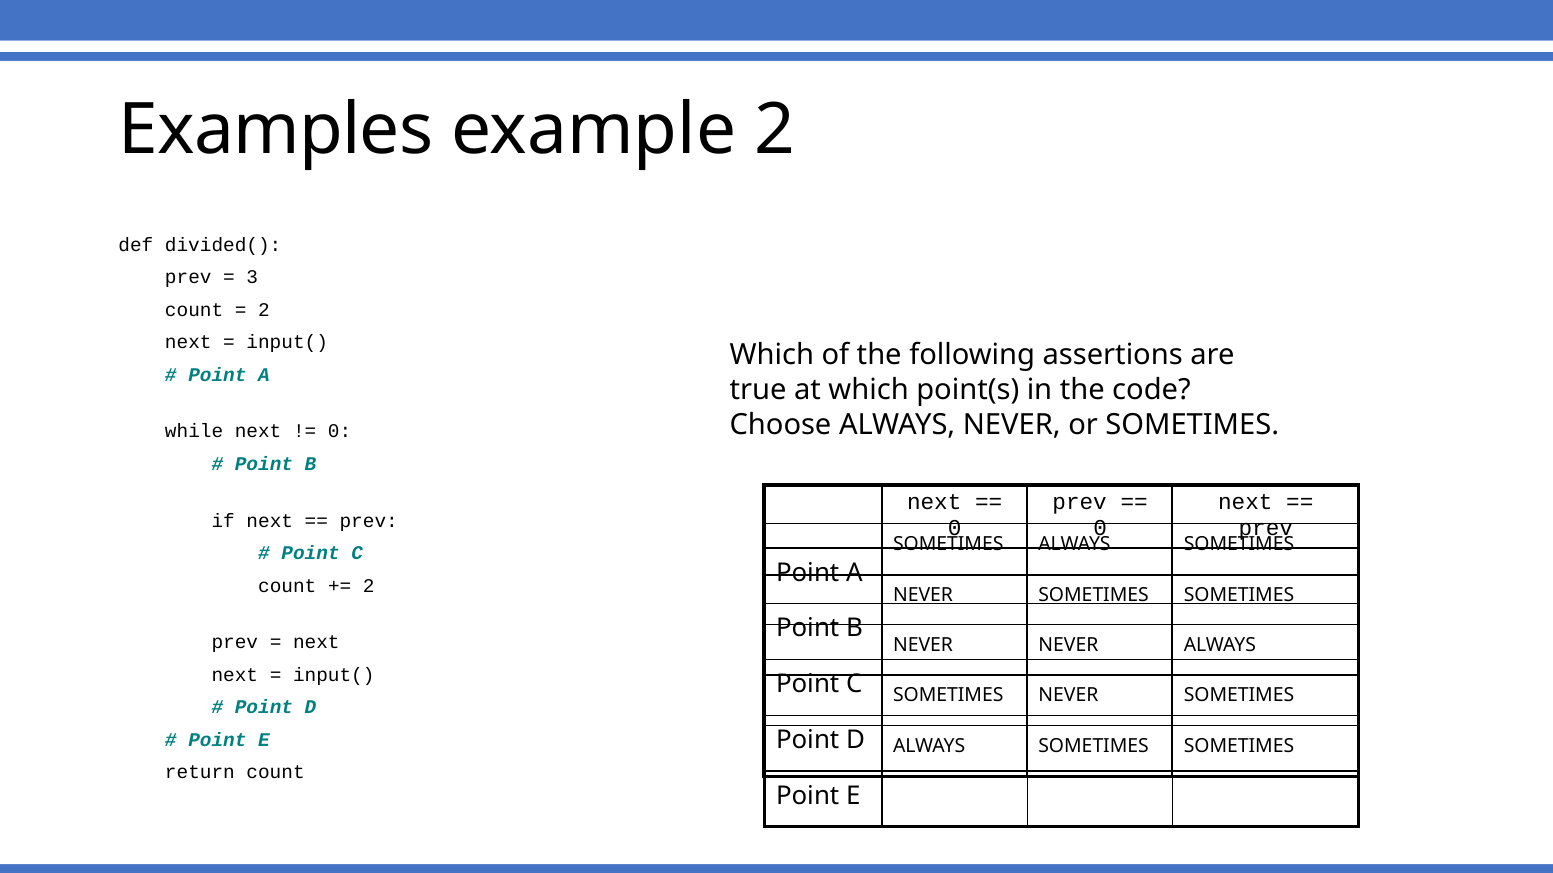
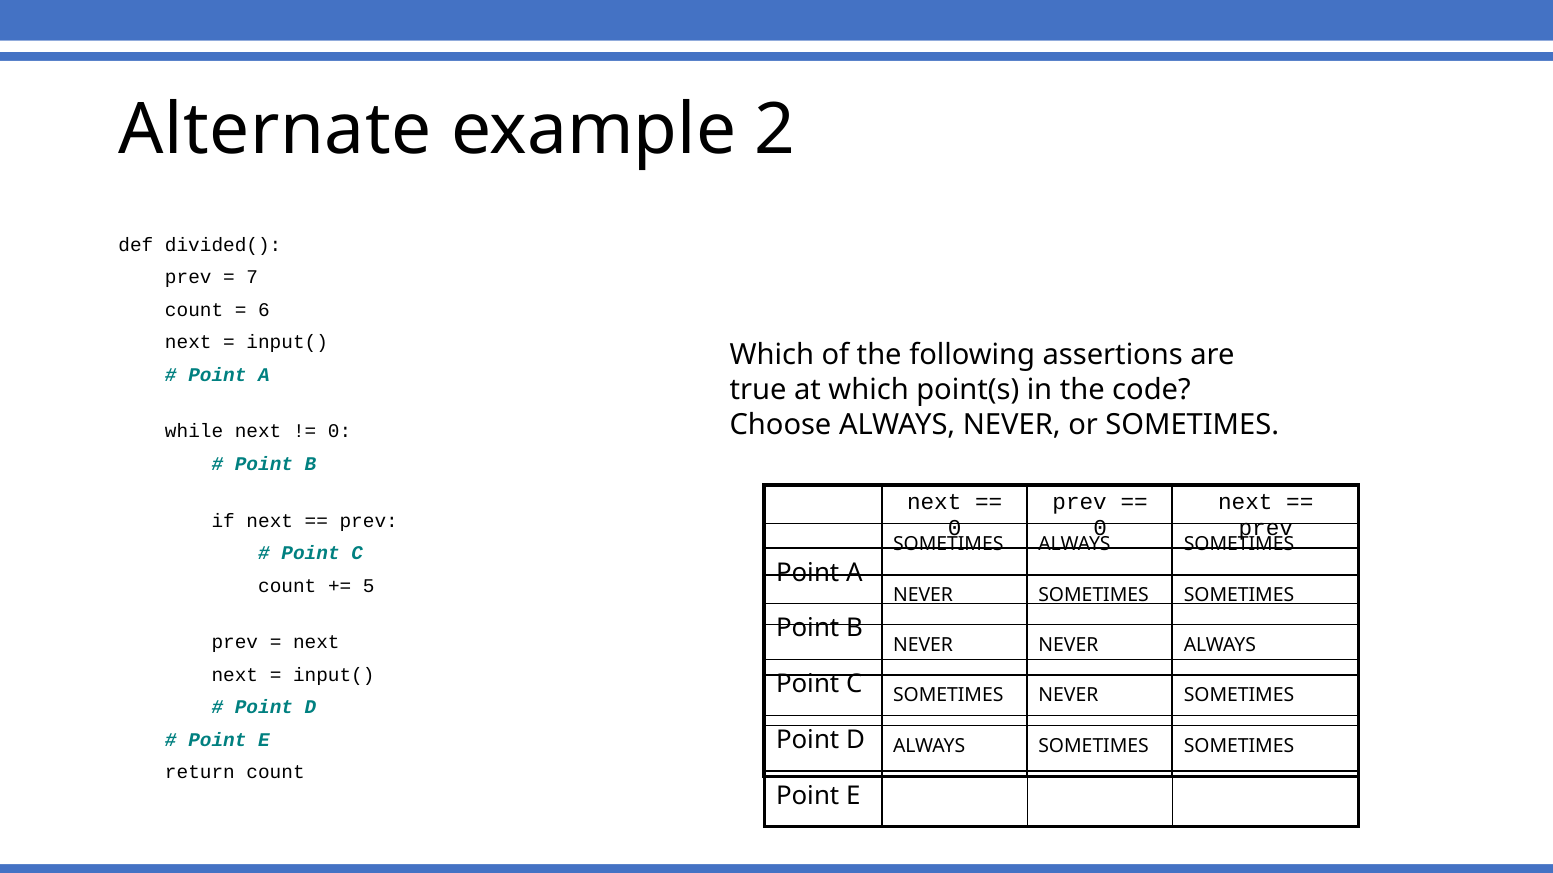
Examples: Examples -> Alternate
3: 3 -> 7
2 at (264, 310): 2 -> 6
2 at (369, 586): 2 -> 5
